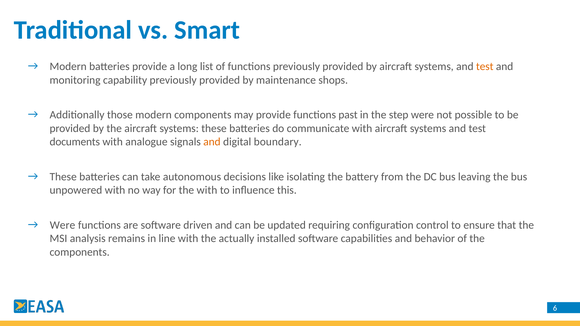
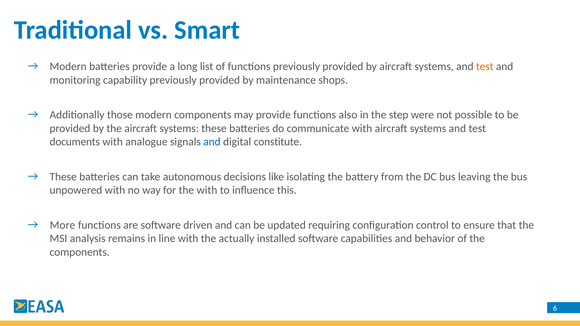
past: past -> also
and at (212, 142) colour: orange -> blue
boundary: boundary -> constitute
Were at (63, 225): Were -> More
